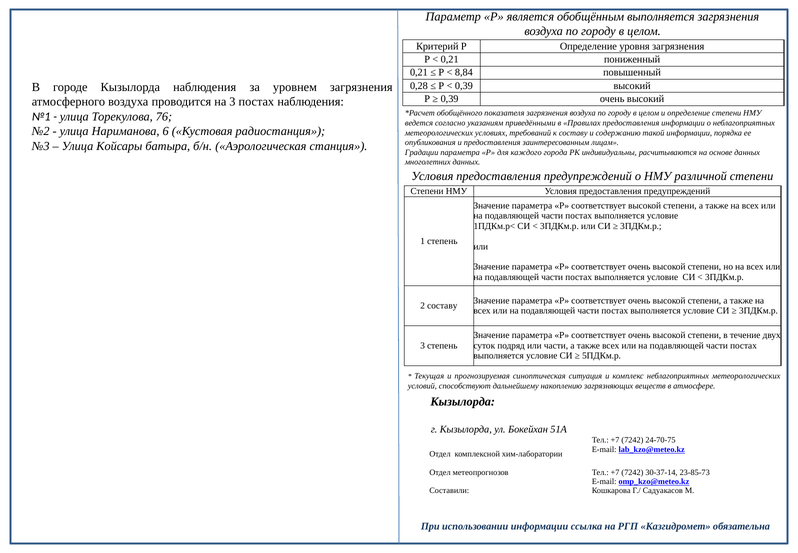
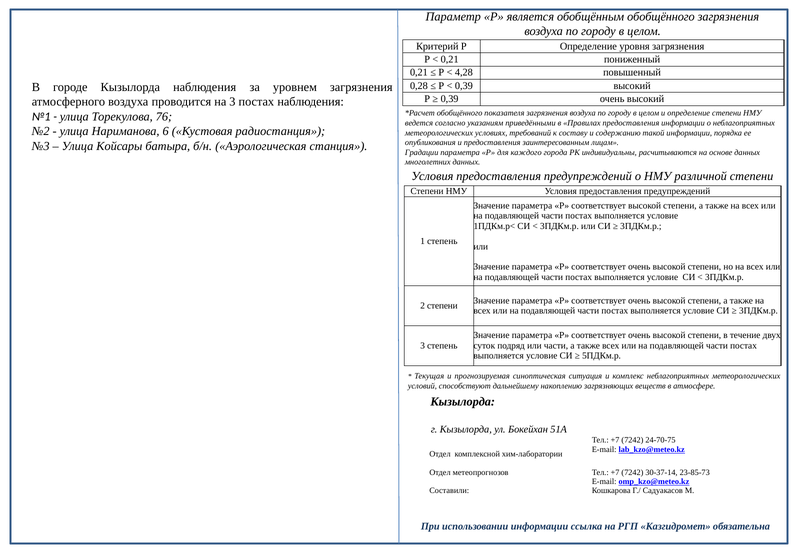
обобщённым выполняется: выполняется -> обобщённого
8,84: 8,84 -> 4,28
2 составу: составу -> степени
